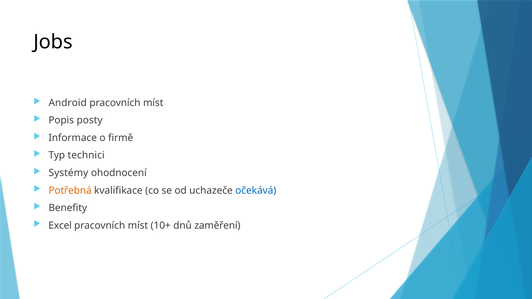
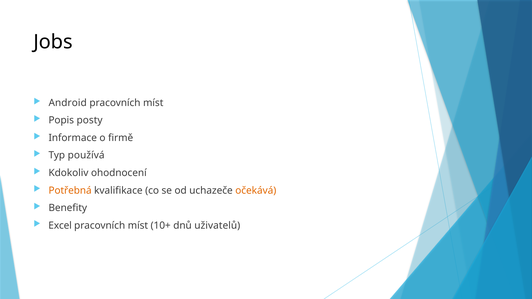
technici: technici -> používá
Systémy: Systémy -> Kdokoliv
očekává colour: blue -> orange
zaměření: zaměření -> uživatelů
